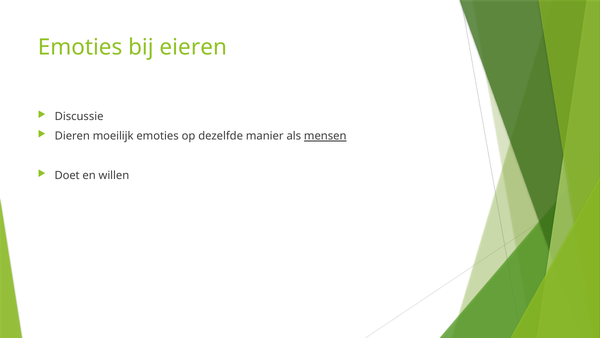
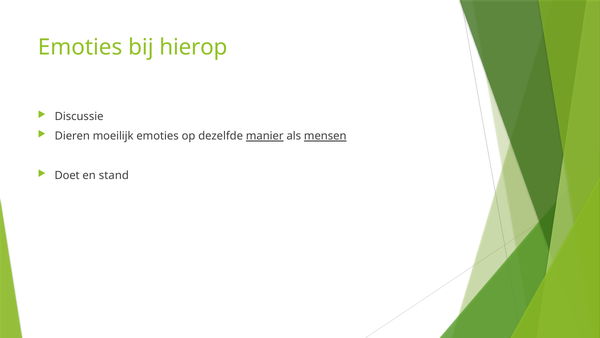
eieren: eieren -> hierop
manier underline: none -> present
willen: willen -> stand
